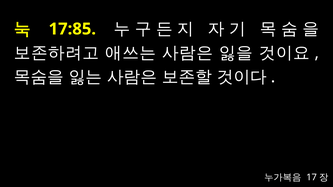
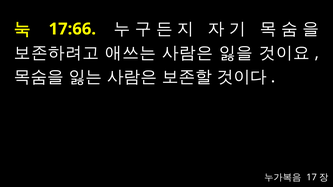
17:85: 17:85 -> 17:66
